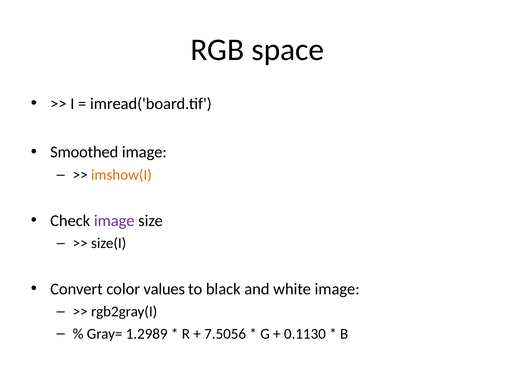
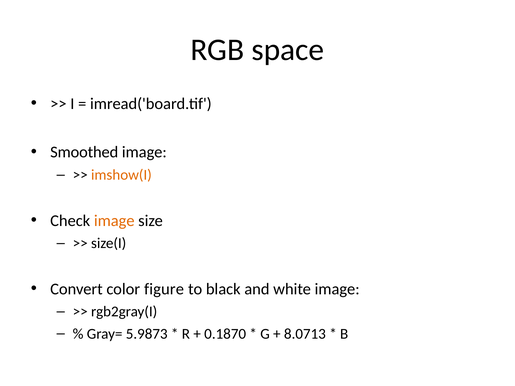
image at (114, 221) colour: purple -> orange
values: values -> figure
1.2989: 1.2989 -> 5.9873
7.5056: 7.5056 -> 0.1870
0.1130: 0.1130 -> 8.0713
